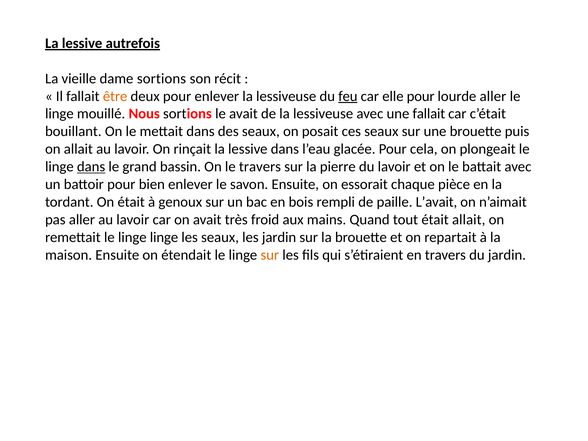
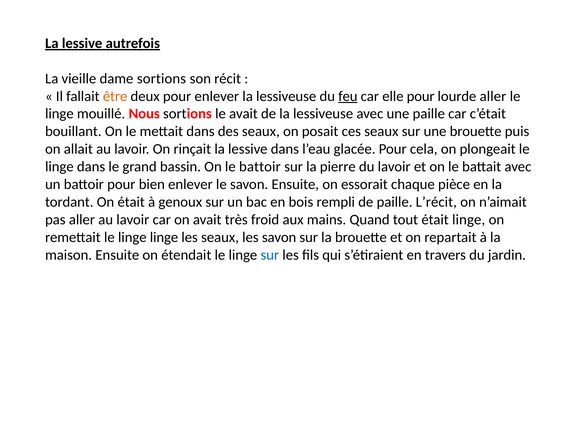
une fallait: fallait -> paille
dans at (91, 167) underline: present -> none
le travers: travers -> battoir
L’avait: L’avait -> L’récit
était allait: allait -> linge
les jardin: jardin -> savon
sur at (270, 255) colour: orange -> blue
